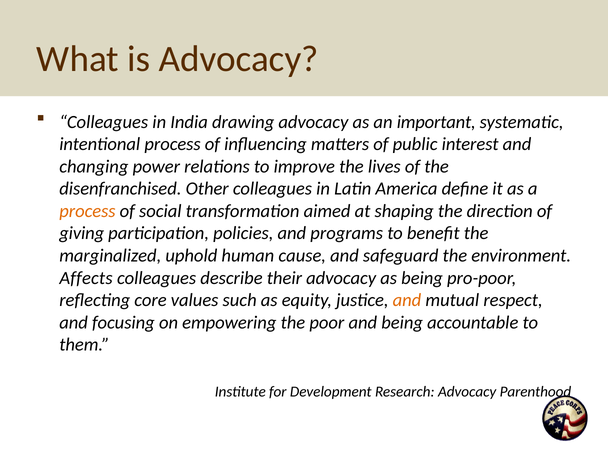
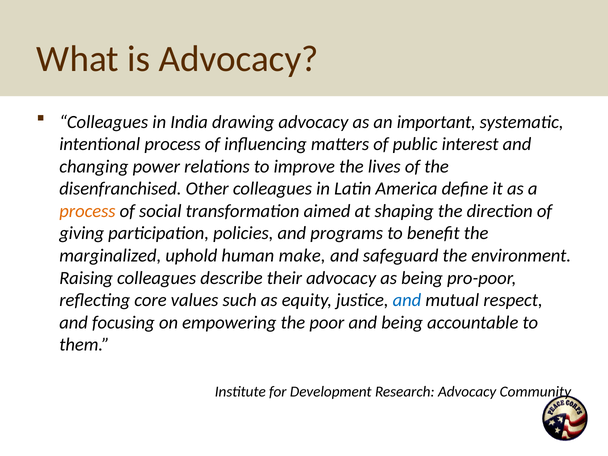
cause: cause -> make
Affects: Affects -> Raising
and at (407, 300) colour: orange -> blue
Parenthood: Parenthood -> Community
